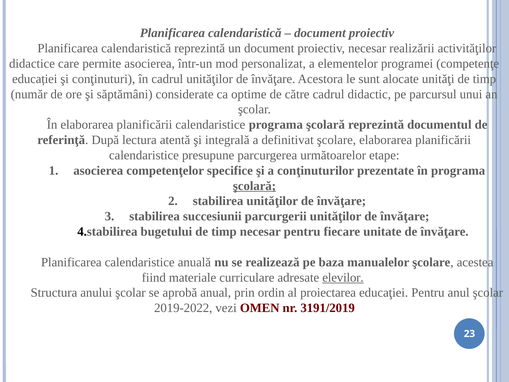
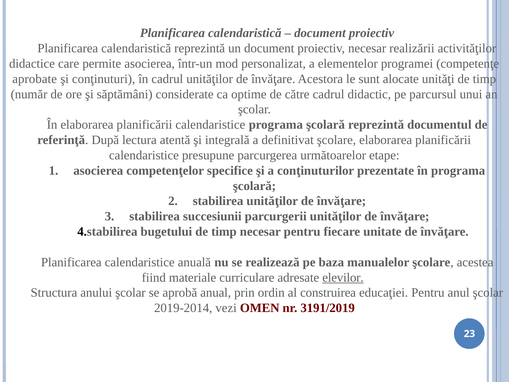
educației: educației -> aprobate
şcolară at (254, 186) underline: present -> none
proiectarea: proiectarea -> construirea
2019-2022: 2019-2022 -> 2019-2014
